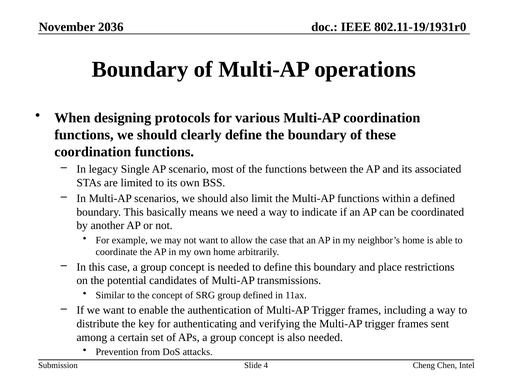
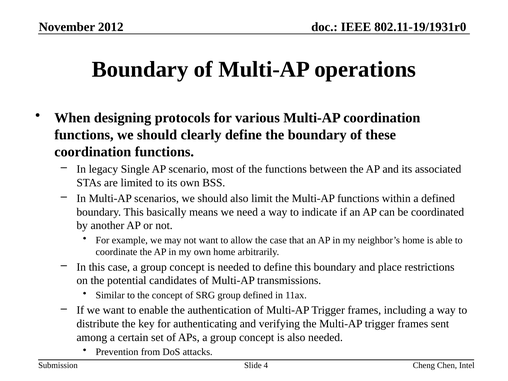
2036: 2036 -> 2012
